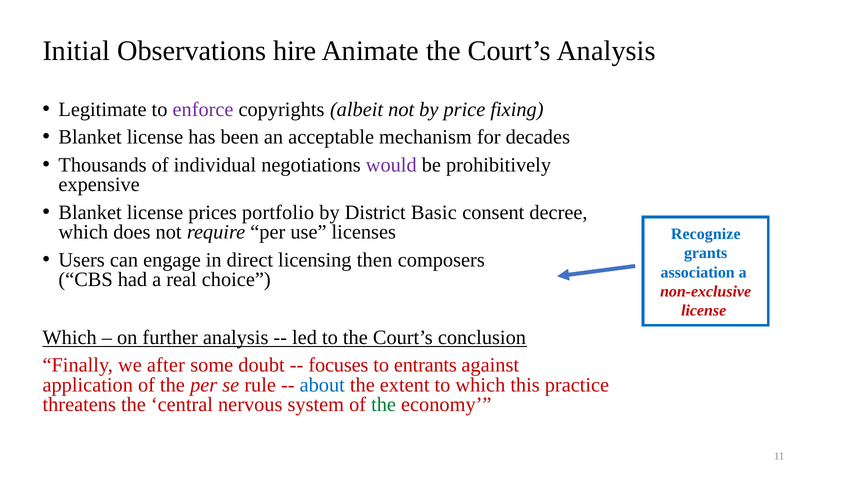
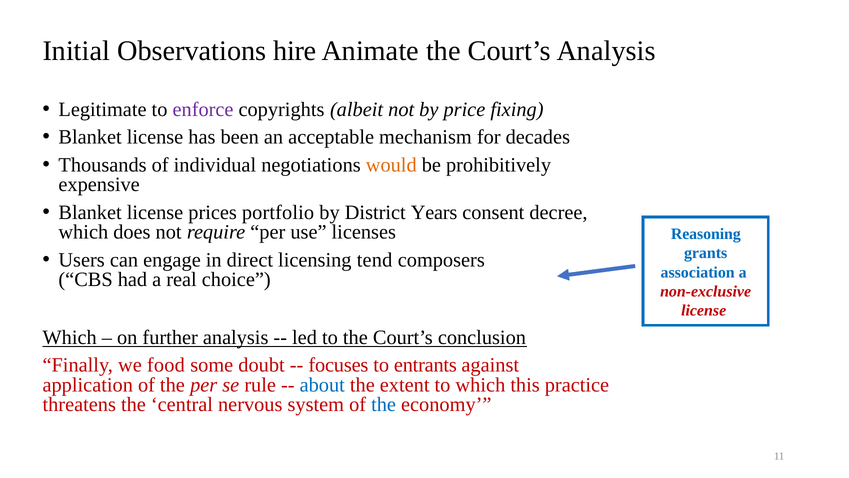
would colour: purple -> orange
Basic: Basic -> Years
Recognize: Recognize -> Reasoning
then: then -> tend
after: after -> food
the at (384, 404) colour: green -> blue
